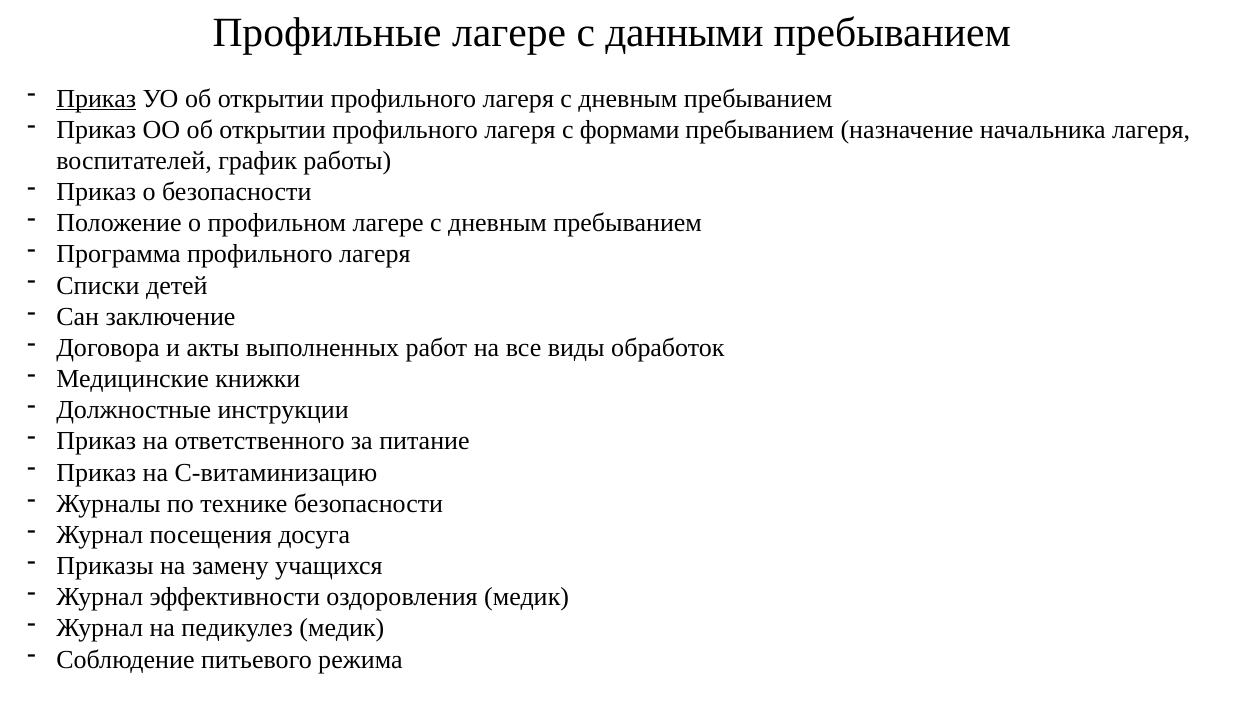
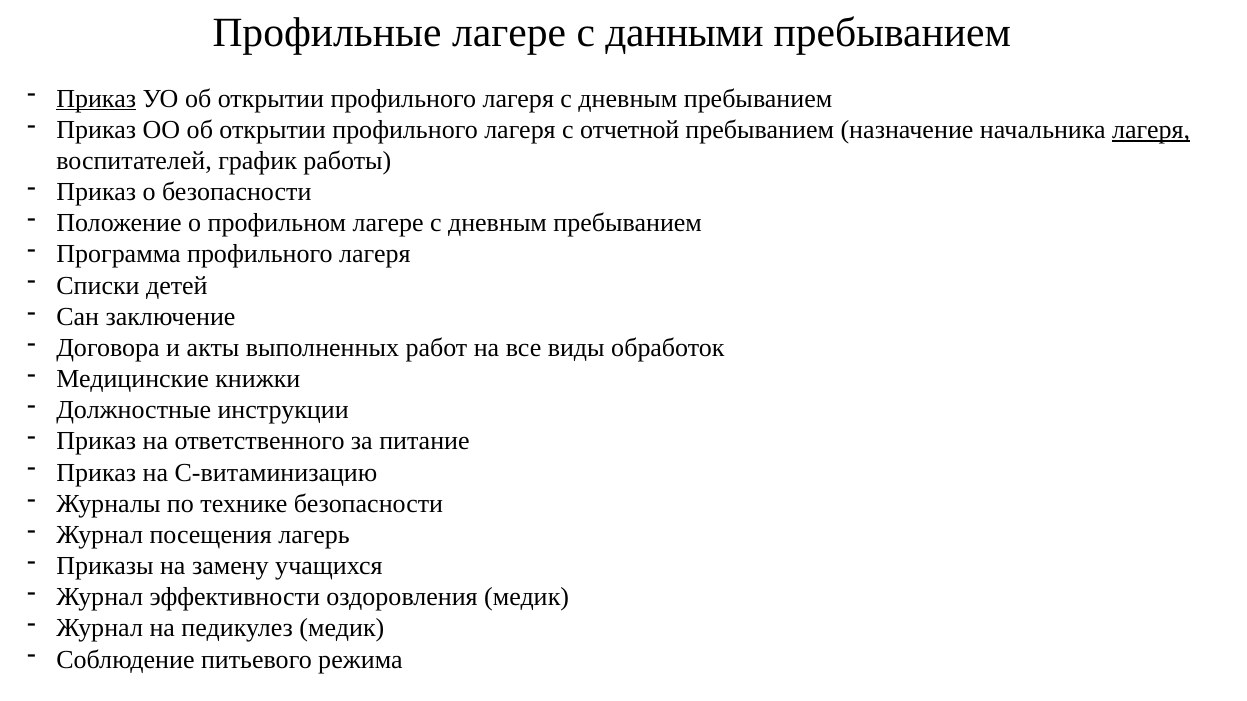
формами: формами -> отчетной
лагеря at (1151, 130) underline: none -> present
досуга: досуга -> лагерь
